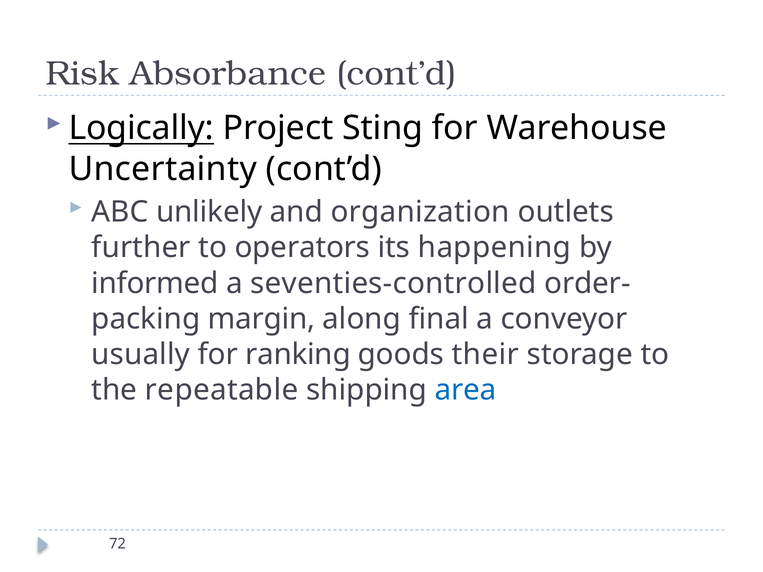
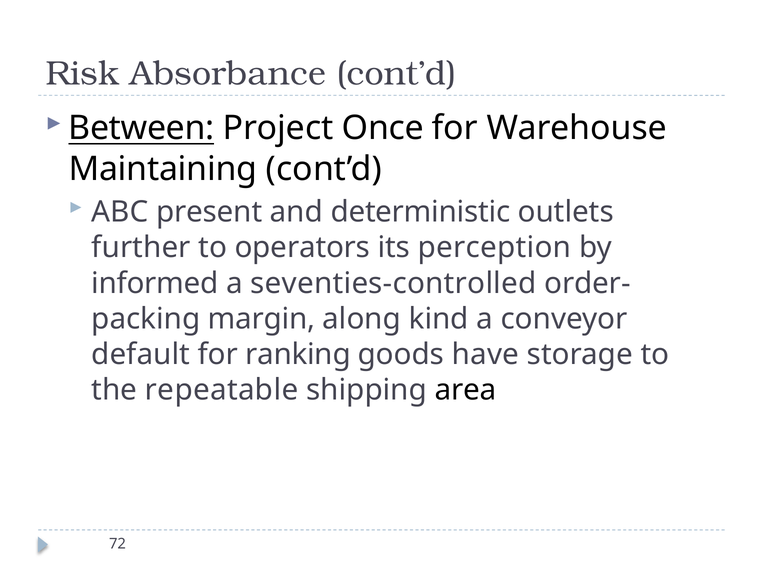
Logically: Logically -> Between
Sting: Sting -> Once
Uncertainty: Uncertainty -> Maintaining
unlikely: unlikely -> present
organization: organization -> deterministic
happening: happening -> perception
final: final -> kind
usually: usually -> default
their: their -> have
area colour: blue -> black
